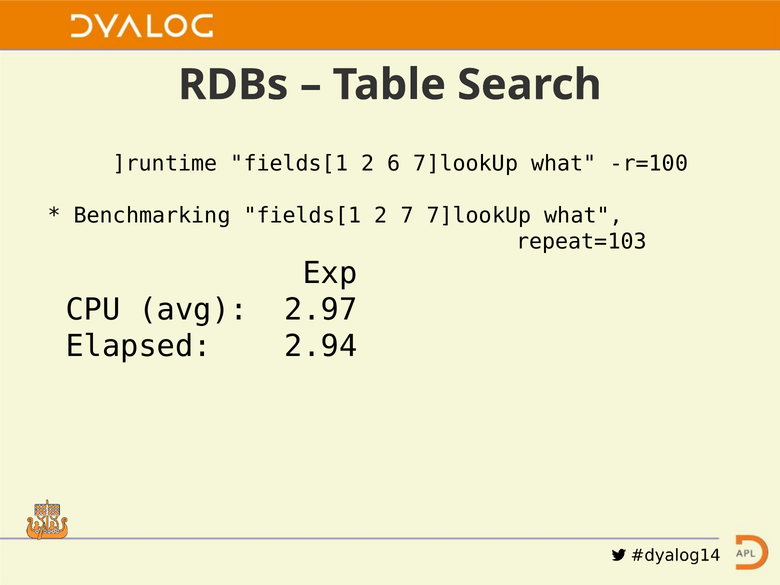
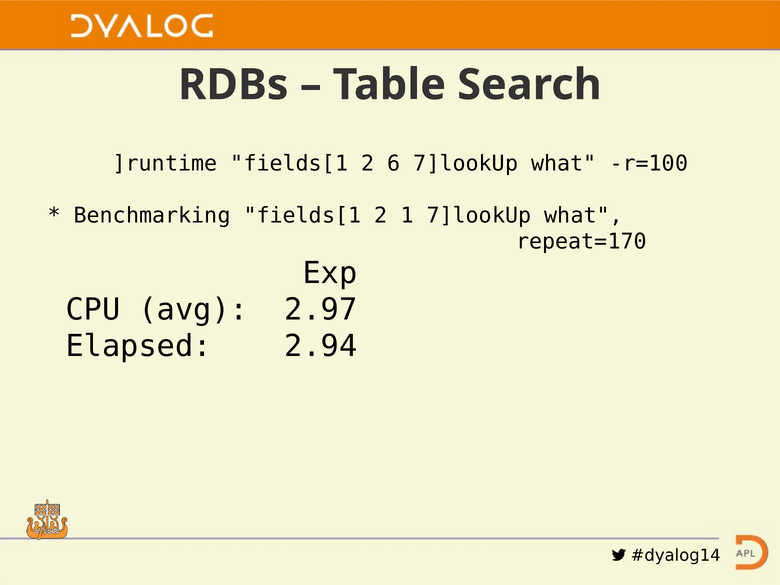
7: 7 -> 1
repeat=103: repeat=103 -> repeat=170
